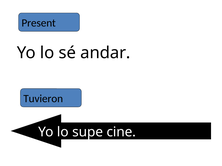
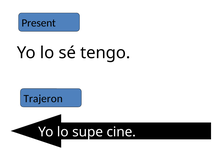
andar: andar -> tengo
Tuvieron: Tuvieron -> Trajeron
